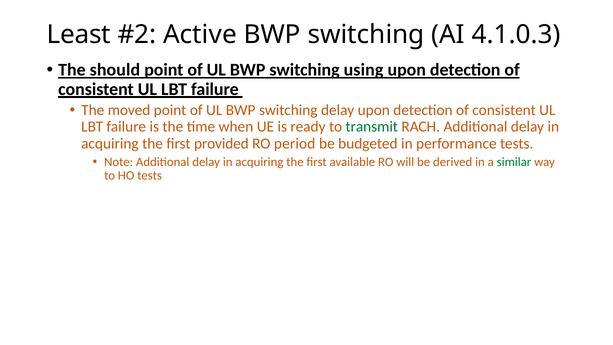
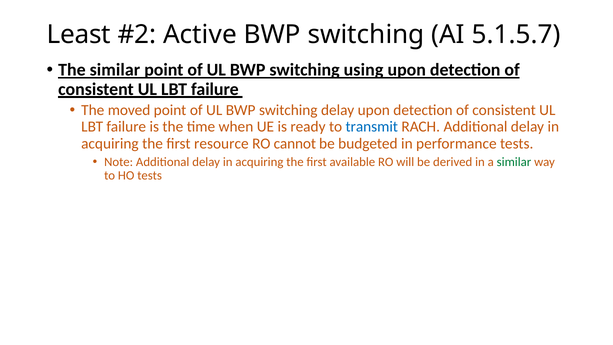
4.1.0.3: 4.1.0.3 -> 5.1.5.7
The should: should -> similar
transmit colour: green -> blue
provided: provided -> resource
period: period -> cannot
